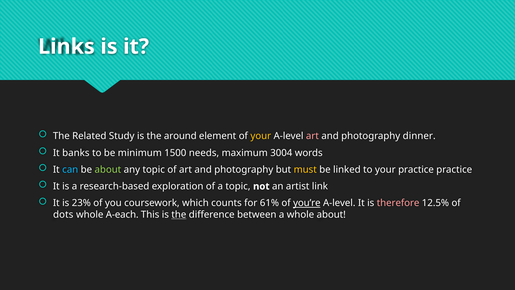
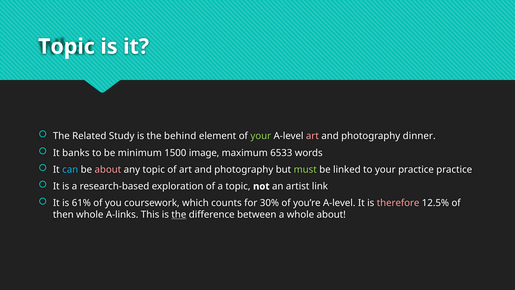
Links at (66, 47): Links -> Topic
around: around -> behind
your at (261, 136) colour: yellow -> light green
needs: needs -> image
3004: 3004 -> 6533
about at (108, 169) colour: light green -> pink
must colour: yellow -> light green
23%: 23% -> 61%
61%: 61% -> 30%
you’re underline: present -> none
dots: dots -> then
A-each: A-each -> A-links
